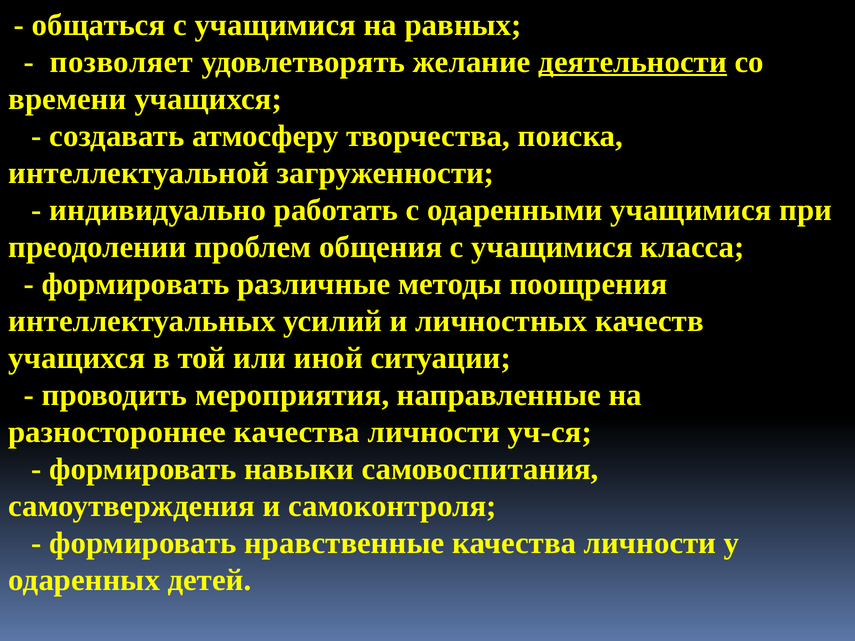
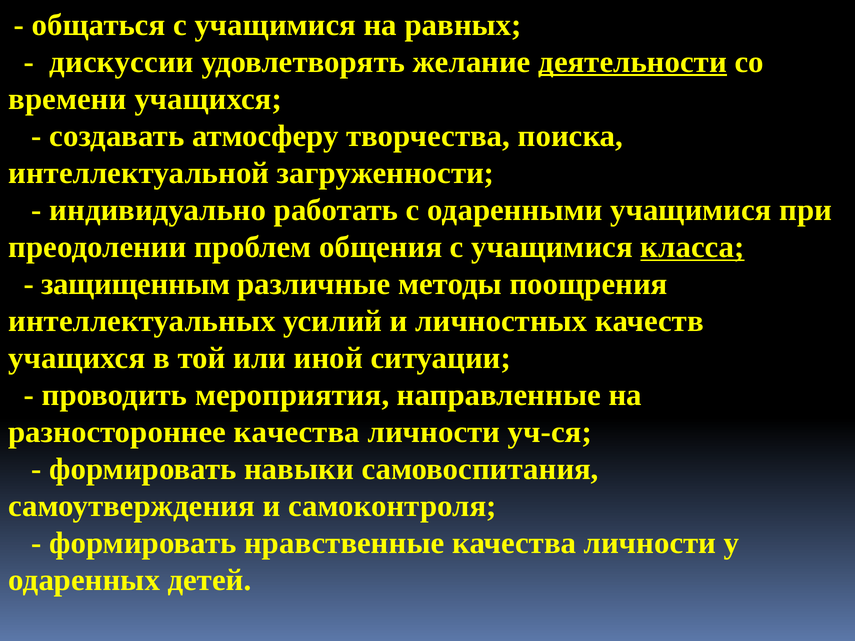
позволяет: позволяет -> дискуссии
класса underline: none -> present
формировать at (136, 284): формировать -> защищенным
